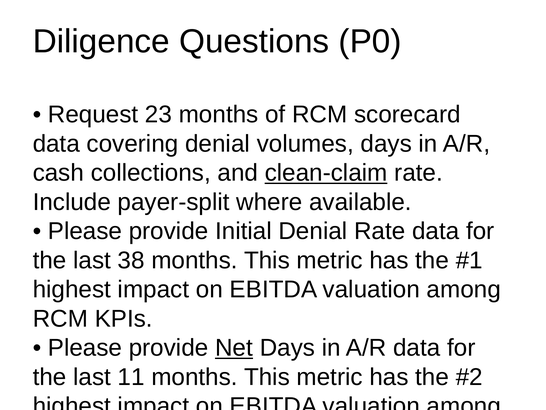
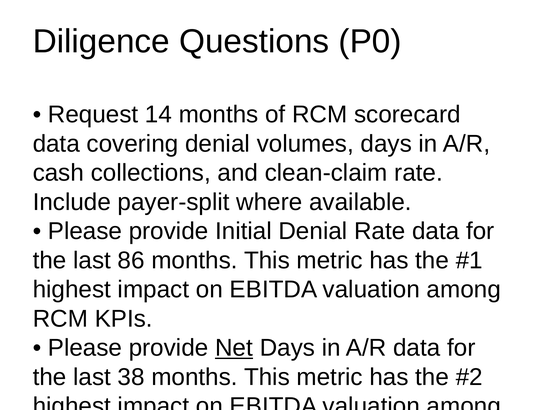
23: 23 -> 14
clean-claim underline: present -> none
38: 38 -> 86
11: 11 -> 38
